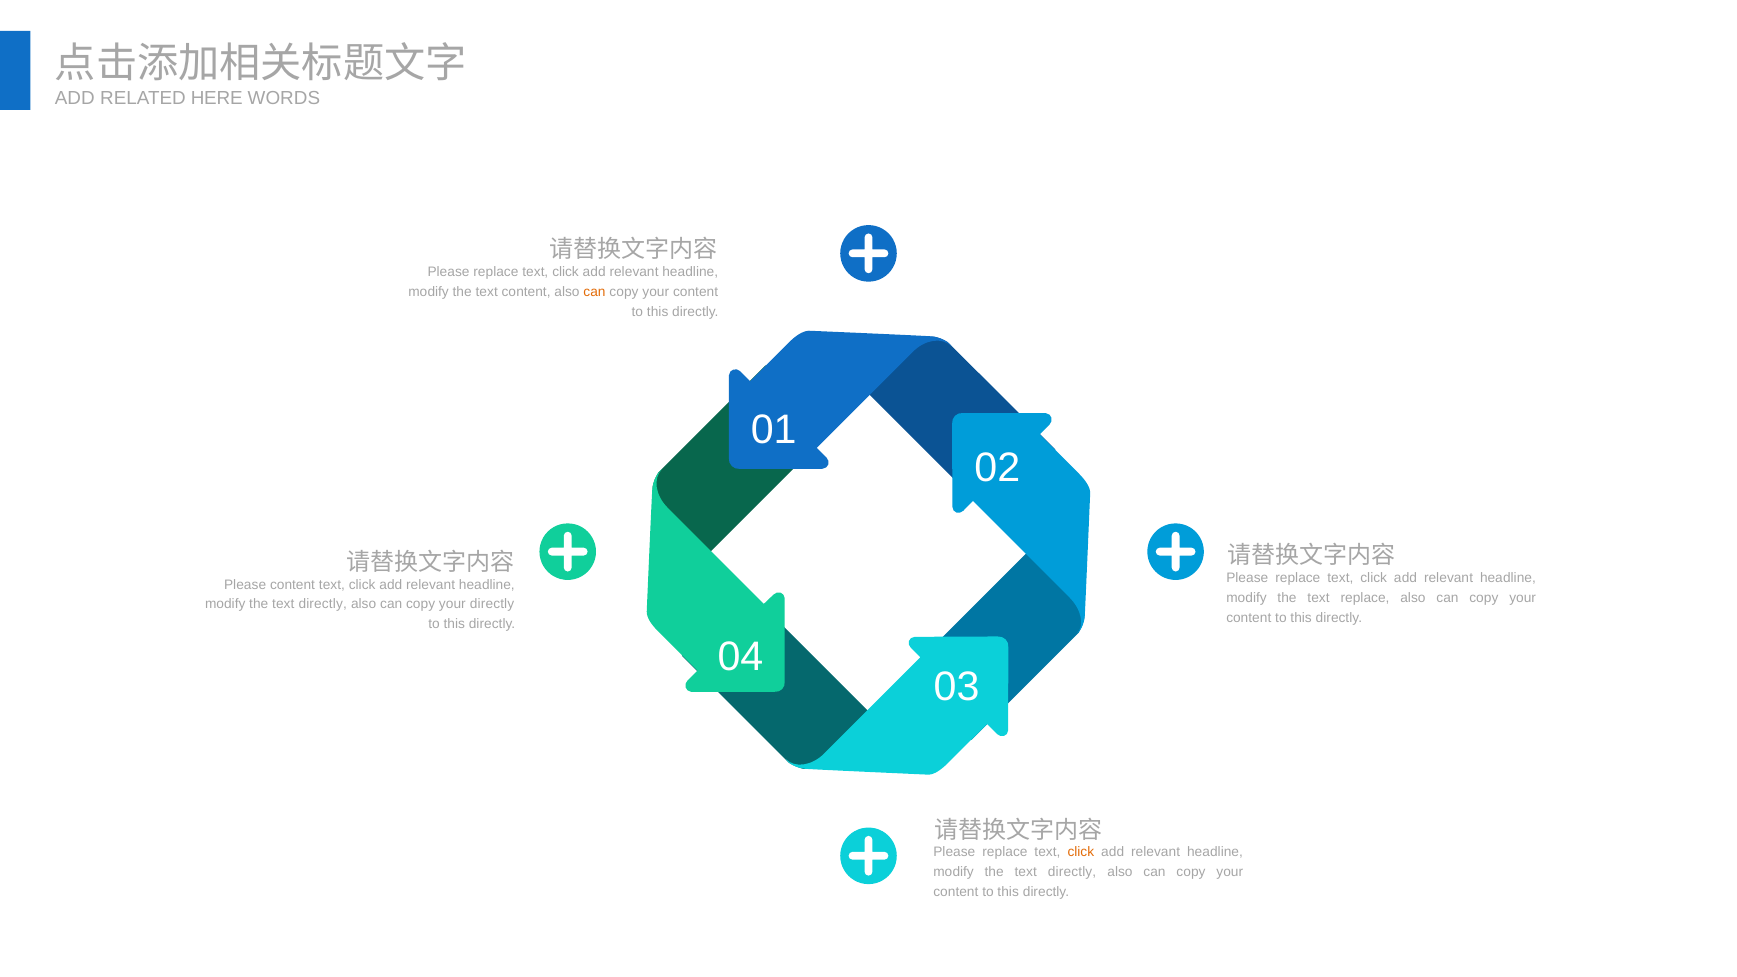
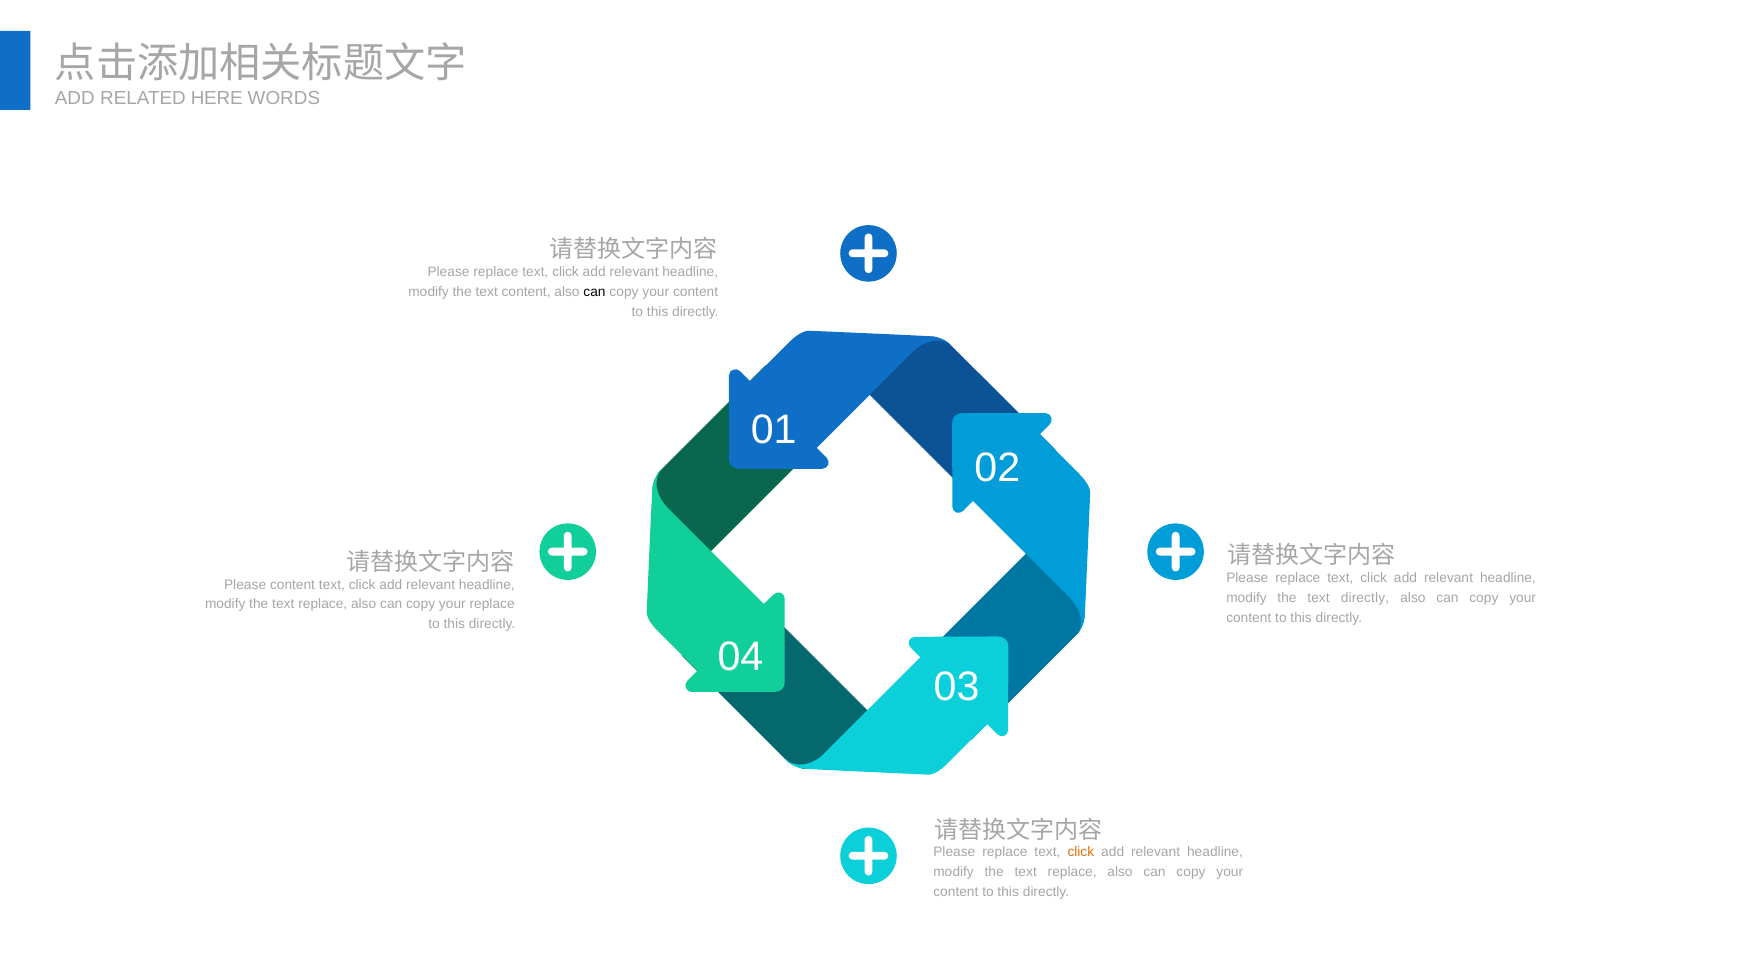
can at (594, 292) colour: orange -> black
text replace: replace -> directly
directly at (323, 604): directly -> replace
your directly: directly -> replace
directly at (1072, 872): directly -> replace
